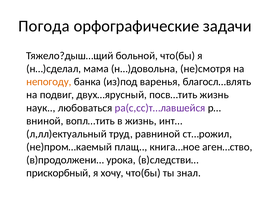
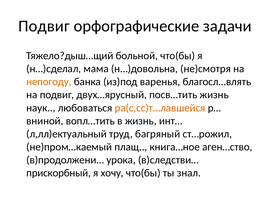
Погода at (44, 26): Погода -> Подвиг
ра(с,сс)т…лавшейся colour: purple -> orange
равниной: равниной -> багряный
